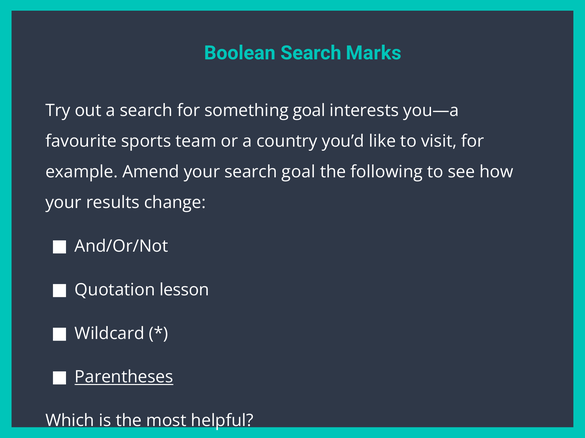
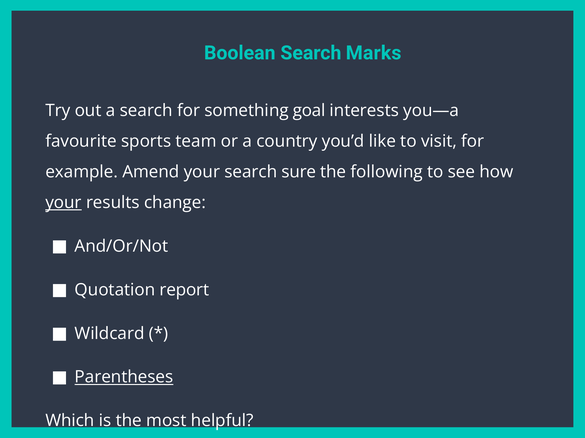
search goal: goal -> sure
your at (64, 203) underline: none -> present
lesson: lesson -> report
